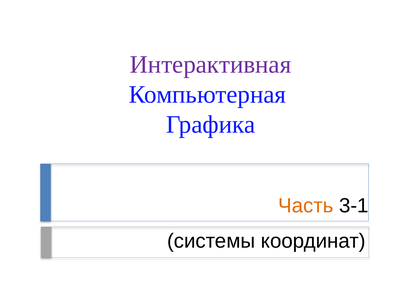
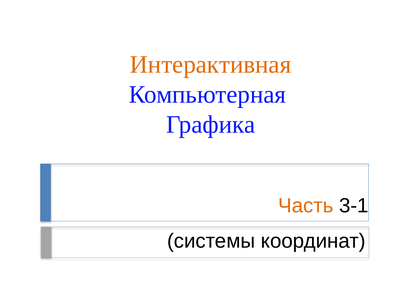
Интерактивная colour: purple -> orange
